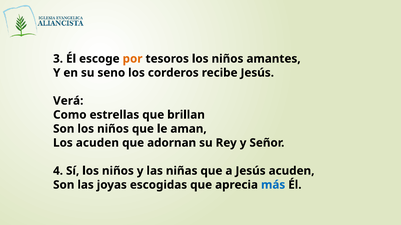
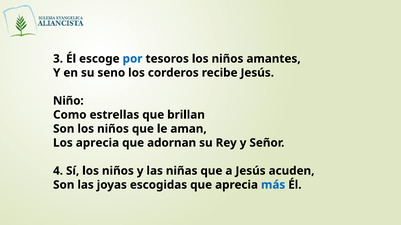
por colour: orange -> blue
Verá: Verá -> Niño
Los acuden: acuden -> aprecia
